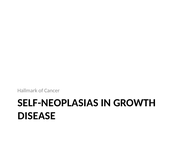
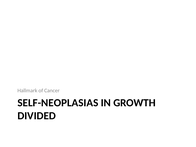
DISEASE: DISEASE -> DIVIDED
